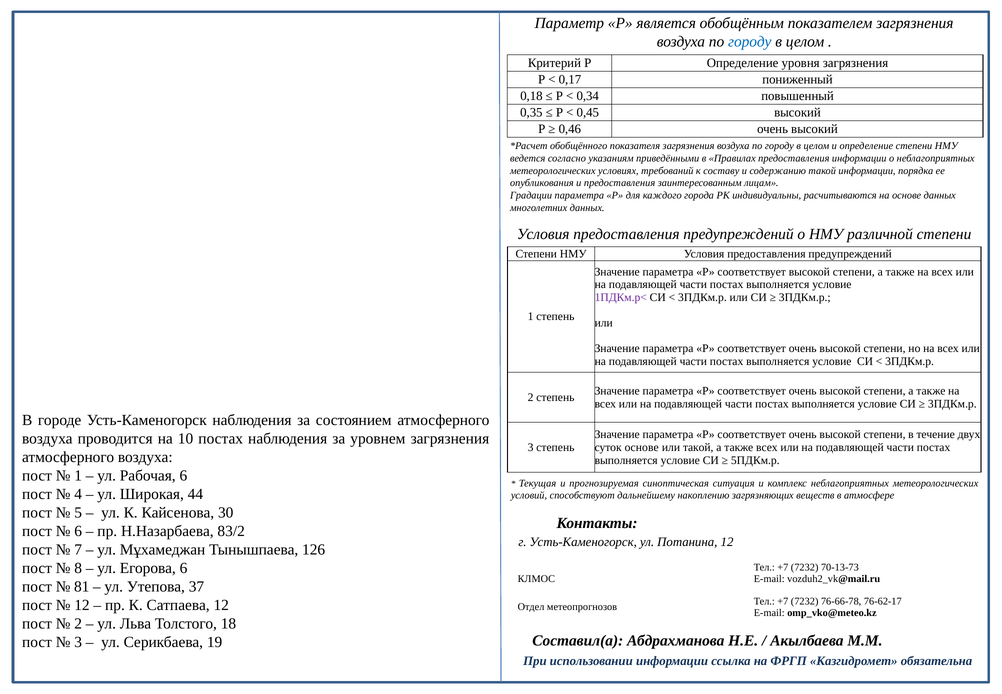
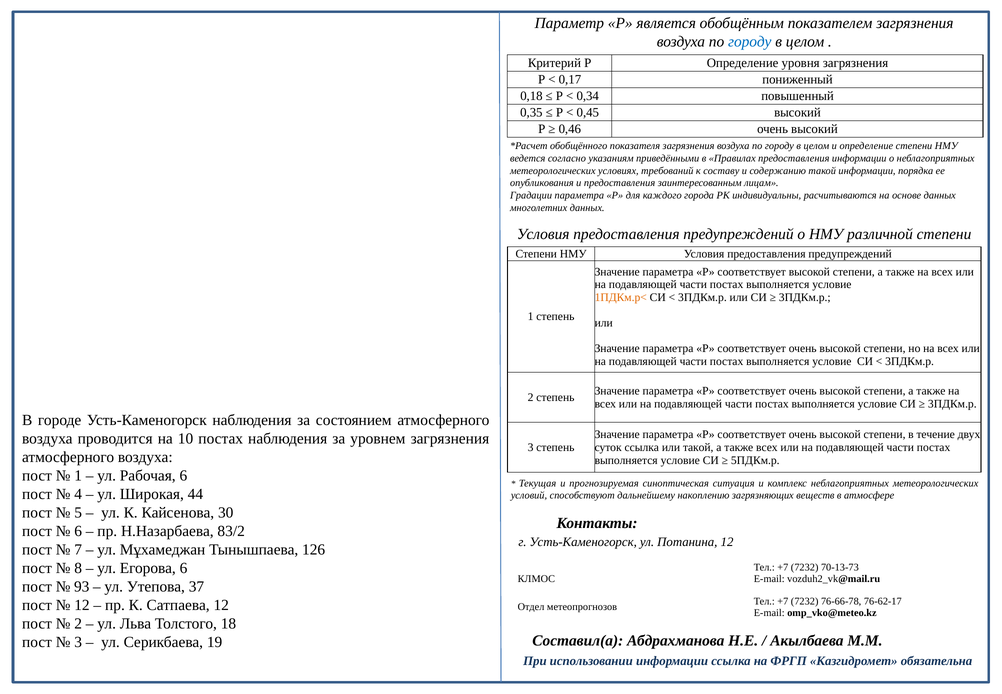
1ПДКм.р< colour: purple -> orange
суток основе: основе -> ссылка
81: 81 -> 93
